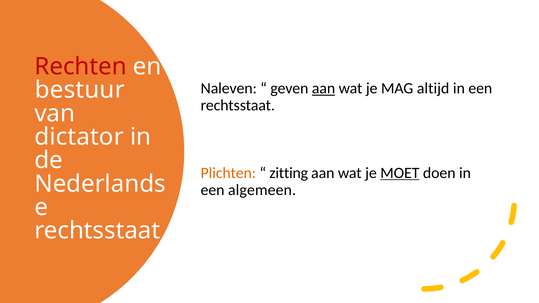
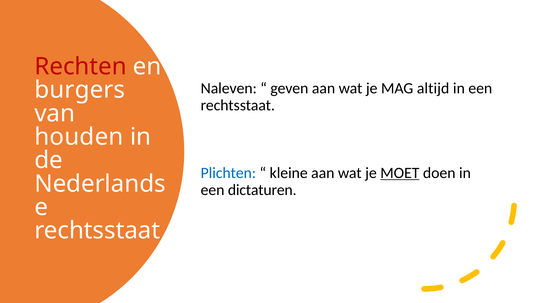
aan at (324, 88) underline: present -> none
bestuur: bestuur -> burgers
dictator: dictator -> houden
Plichten colour: orange -> blue
zitting: zitting -> kleine
algemeen: algemeen -> dictaturen
